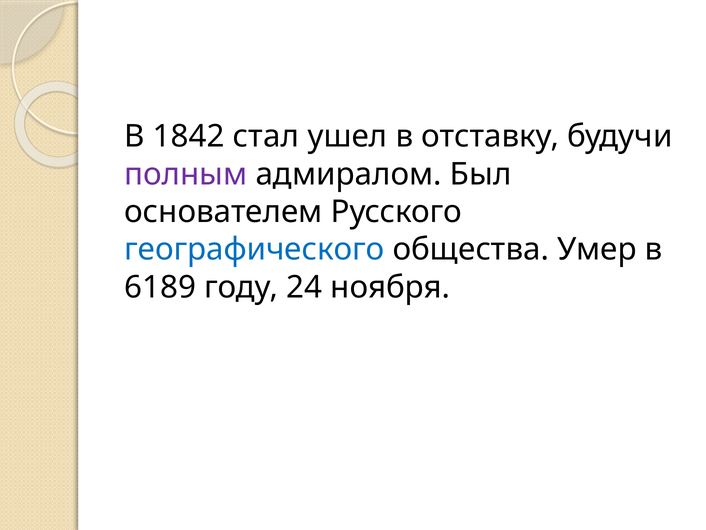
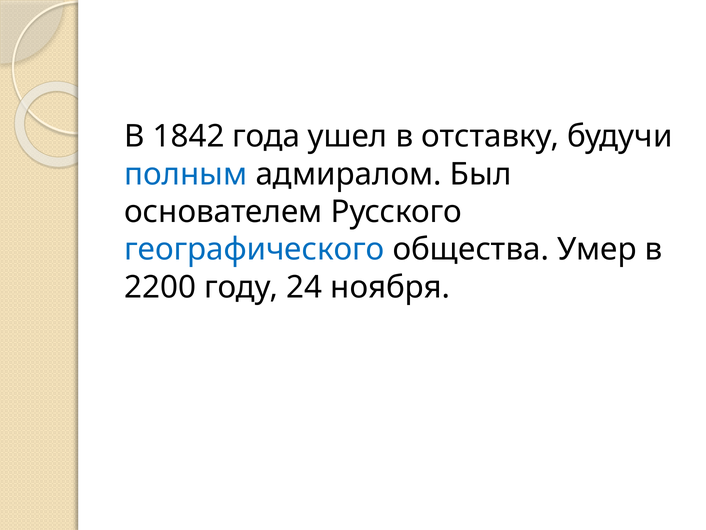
стал: стал -> года
полным colour: purple -> blue
6189: 6189 -> 2200
